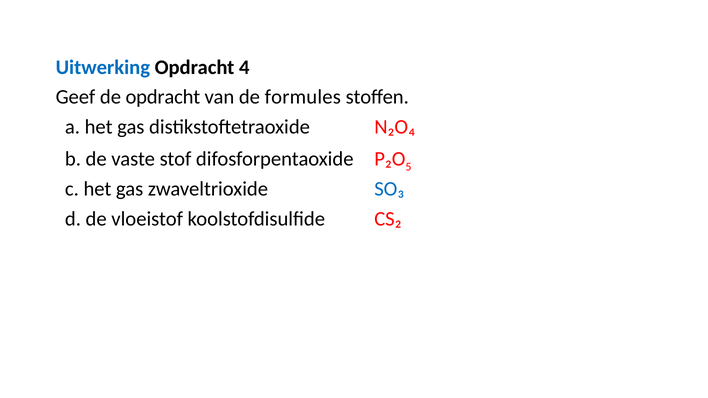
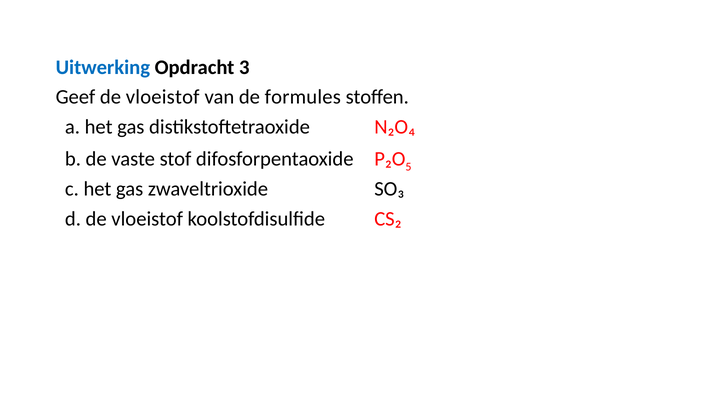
4: 4 -> 3
Geef de opdracht: opdracht -> vloeistof
SO₃ colour: blue -> black
